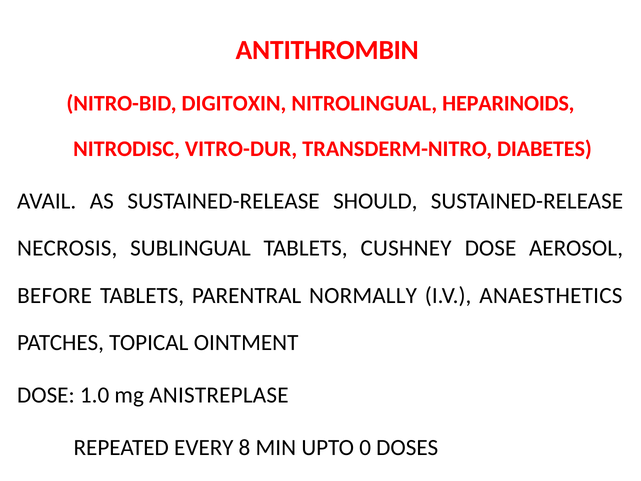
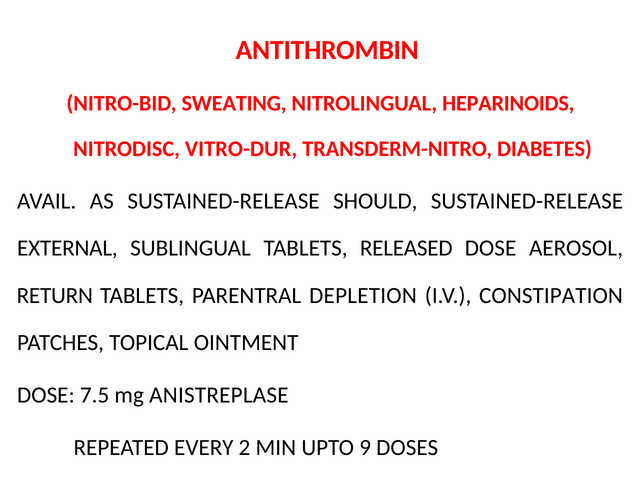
DIGITOXIN: DIGITOXIN -> SWEATING
NECROSIS: NECROSIS -> EXTERNAL
CUSHNEY: CUSHNEY -> RELEASED
BEFORE: BEFORE -> RETURN
NORMALLY: NORMALLY -> DEPLETION
ANAESTHETICS: ANAESTHETICS -> CONSTIPATION
1.0: 1.0 -> 7.5
8: 8 -> 2
0: 0 -> 9
